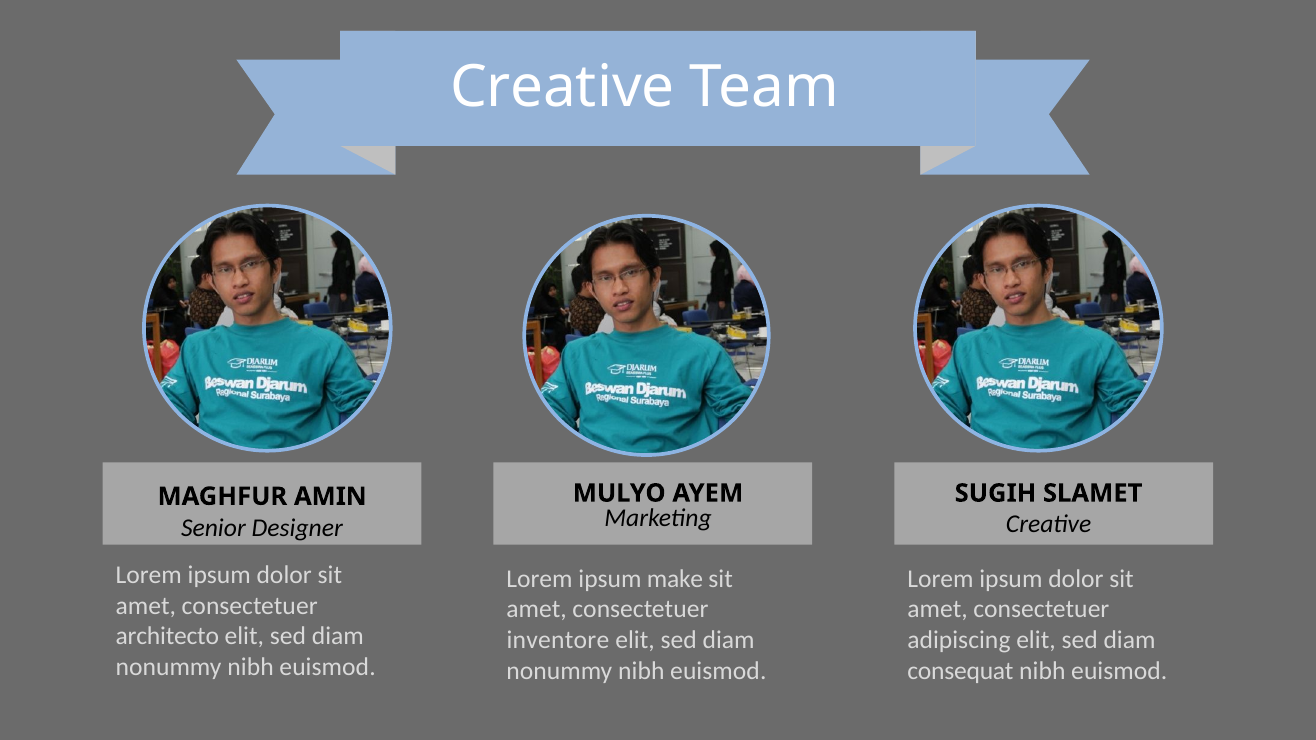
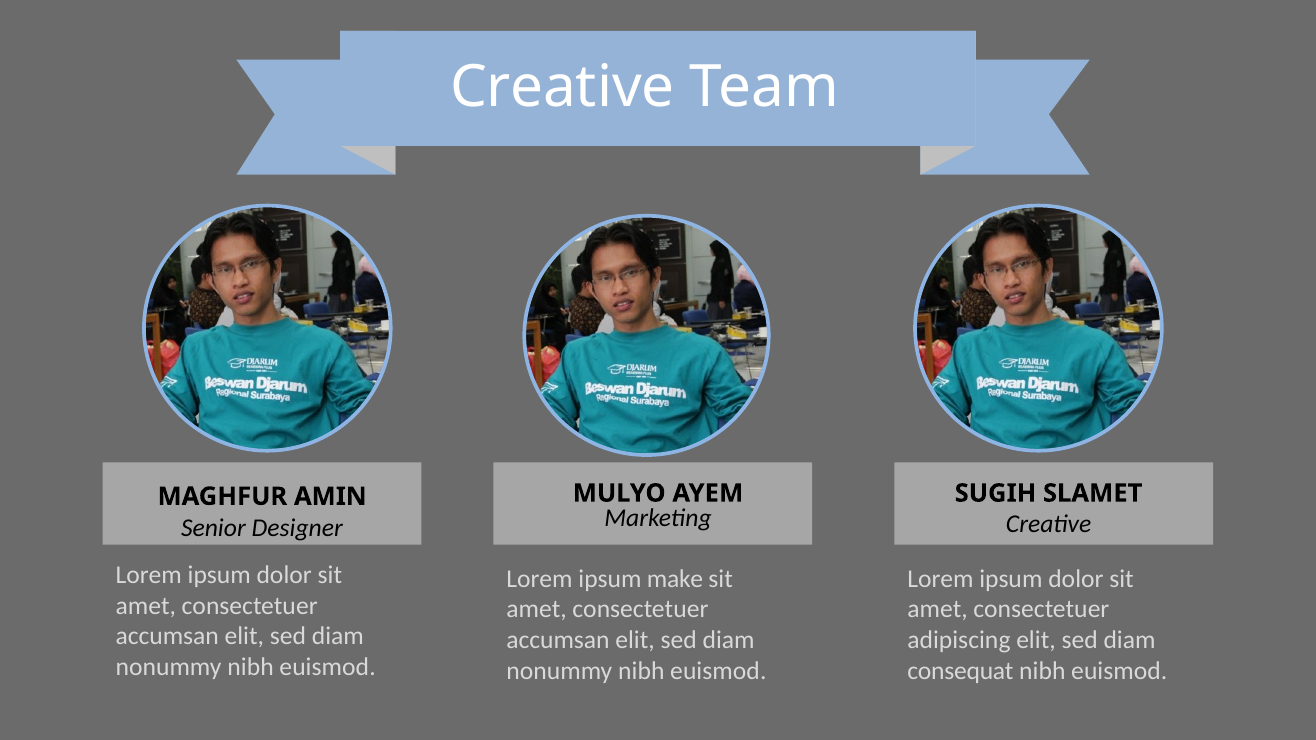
architecto at (167, 637): architecto -> accumsan
inventore at (558, 640): inventore -> accumsan
